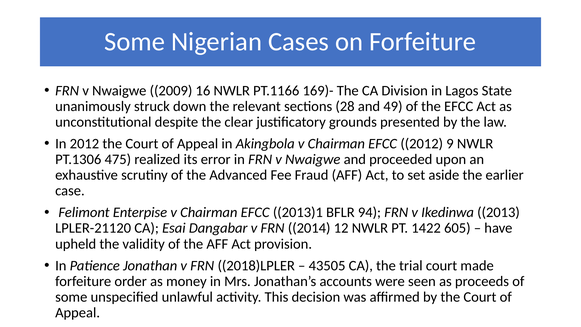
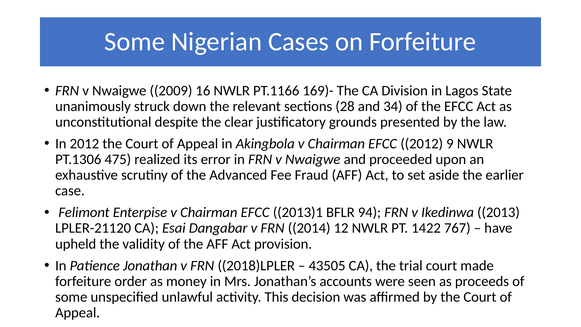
49: 49 -> 34
605: 605 -> 767
